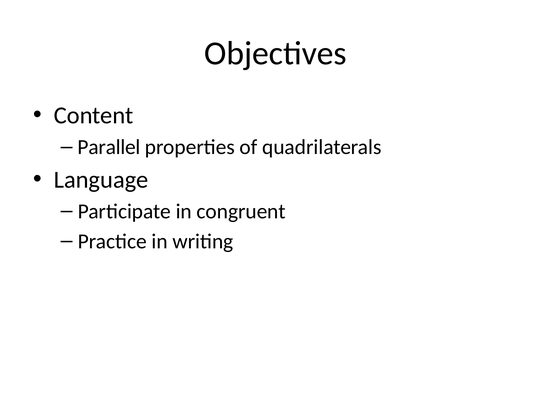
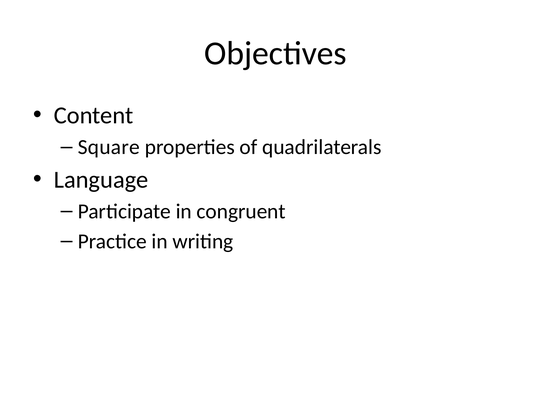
Parallel: Parallel -> Square
